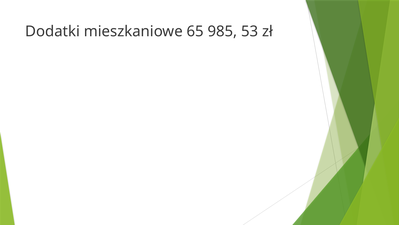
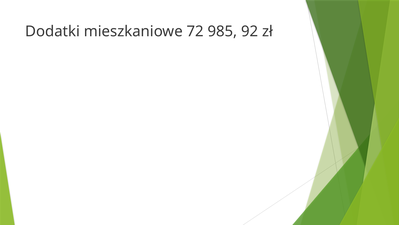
65: 65 -> 72
53: 53 -> 92
